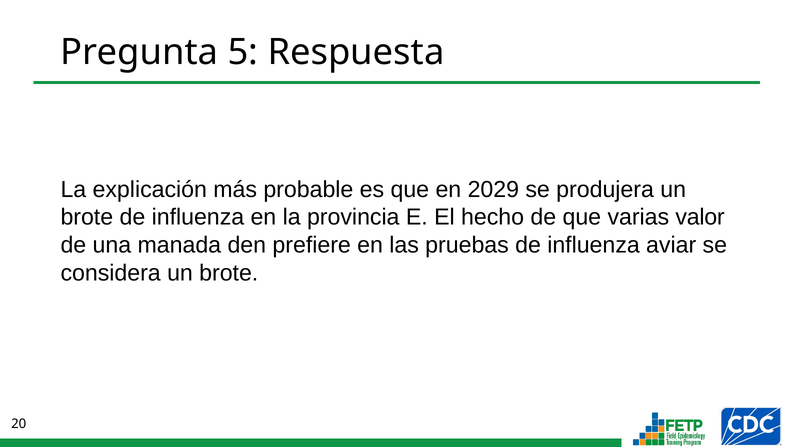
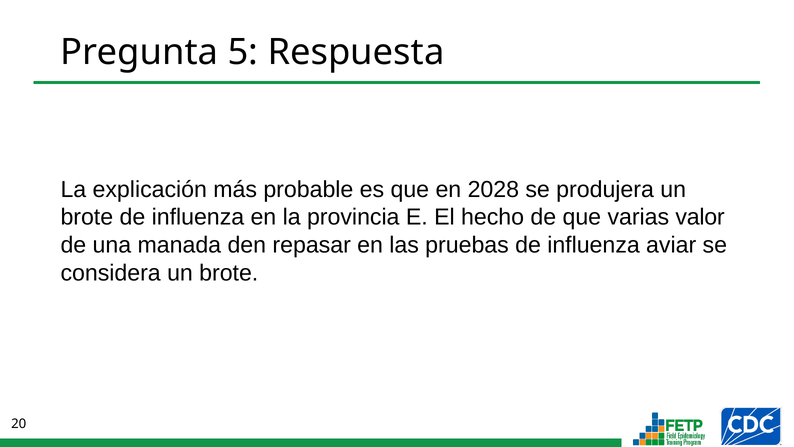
2029: 2029 -> 2028
prefiere: prefiere -> repasar
